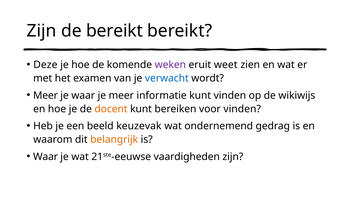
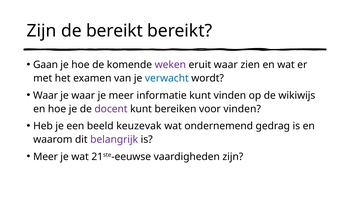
Deze: Deze -> Gaan
eruit weet: weet -> waar
Meer at (46, 95): Meer -> Waar
docent colour: orange -> purple
belangrijk colour: orange -> purple
Waar at (46, 157): Waar -> Meer
